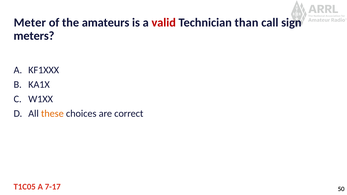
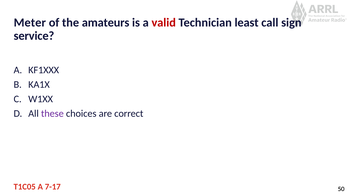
than: than -> least
meters: meters -> service
these colour: orange -> purple
